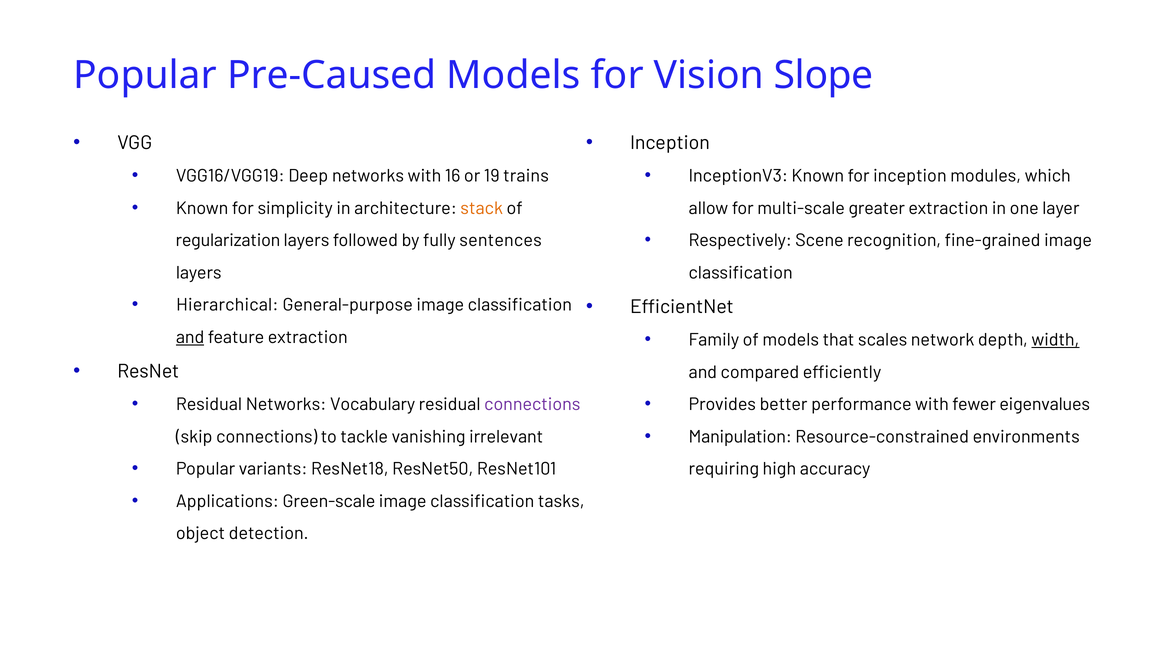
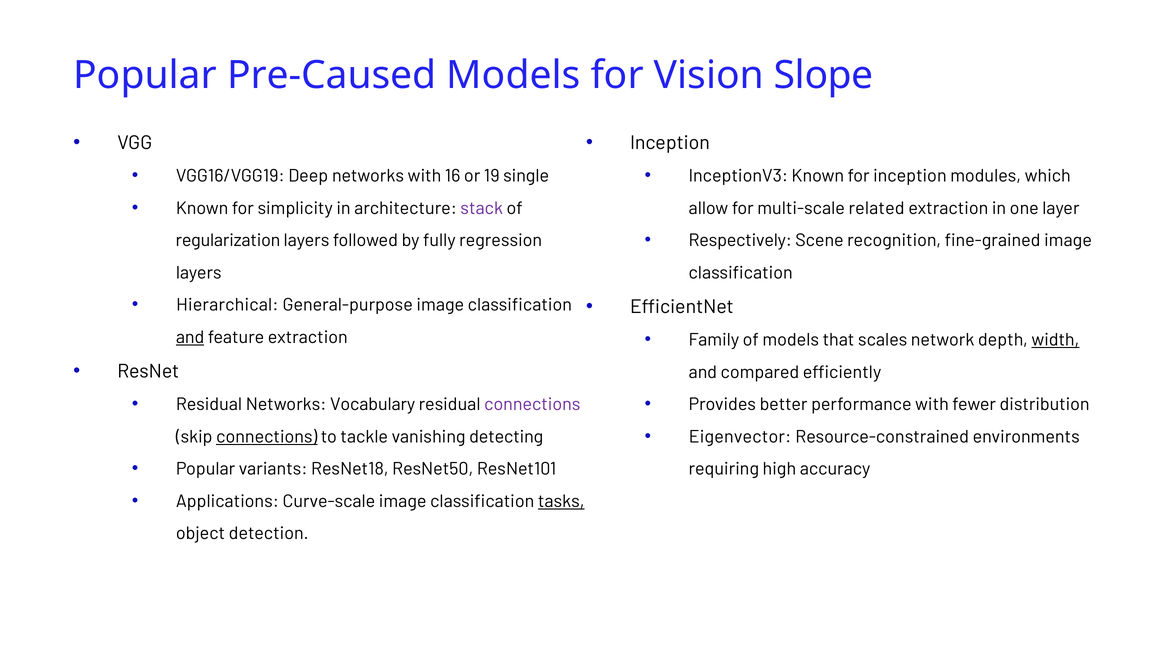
trains: trains -> single
stack colour: orange -> purple
greater: greater -> related
sentences: sentences -> regression
eigenvalues: eigenvalues -> distribution
Manipulation: Manipulation -> Eigenvector
connections at (267, 437) underline: none -> present
irrelevant: irrelevant -> detecting
Green-scale: Green-scale -> Curve-scale
tasks underline: none -> present
